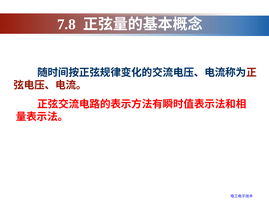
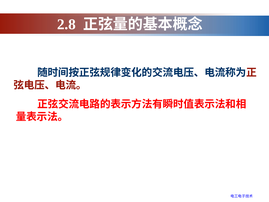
7.8: 7.8 -> 2.8
